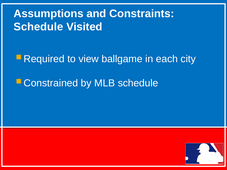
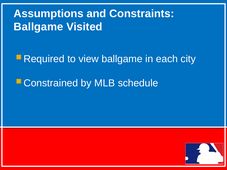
Schedule at (38, 27): Schedule -> Ballgame
